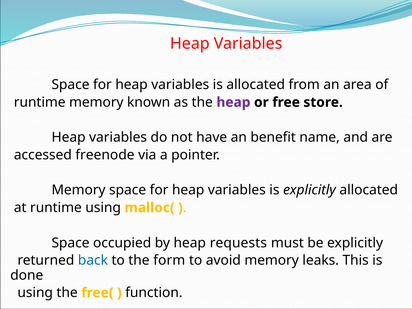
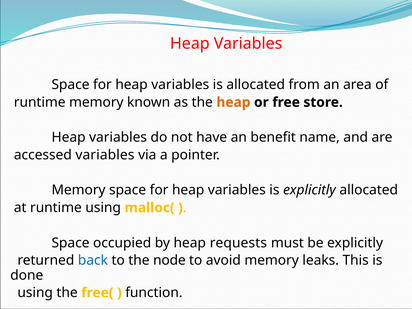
heap at (233, 102) colour: purple -> orange
accessed freenode: freenode -> variables
form: form -> node
